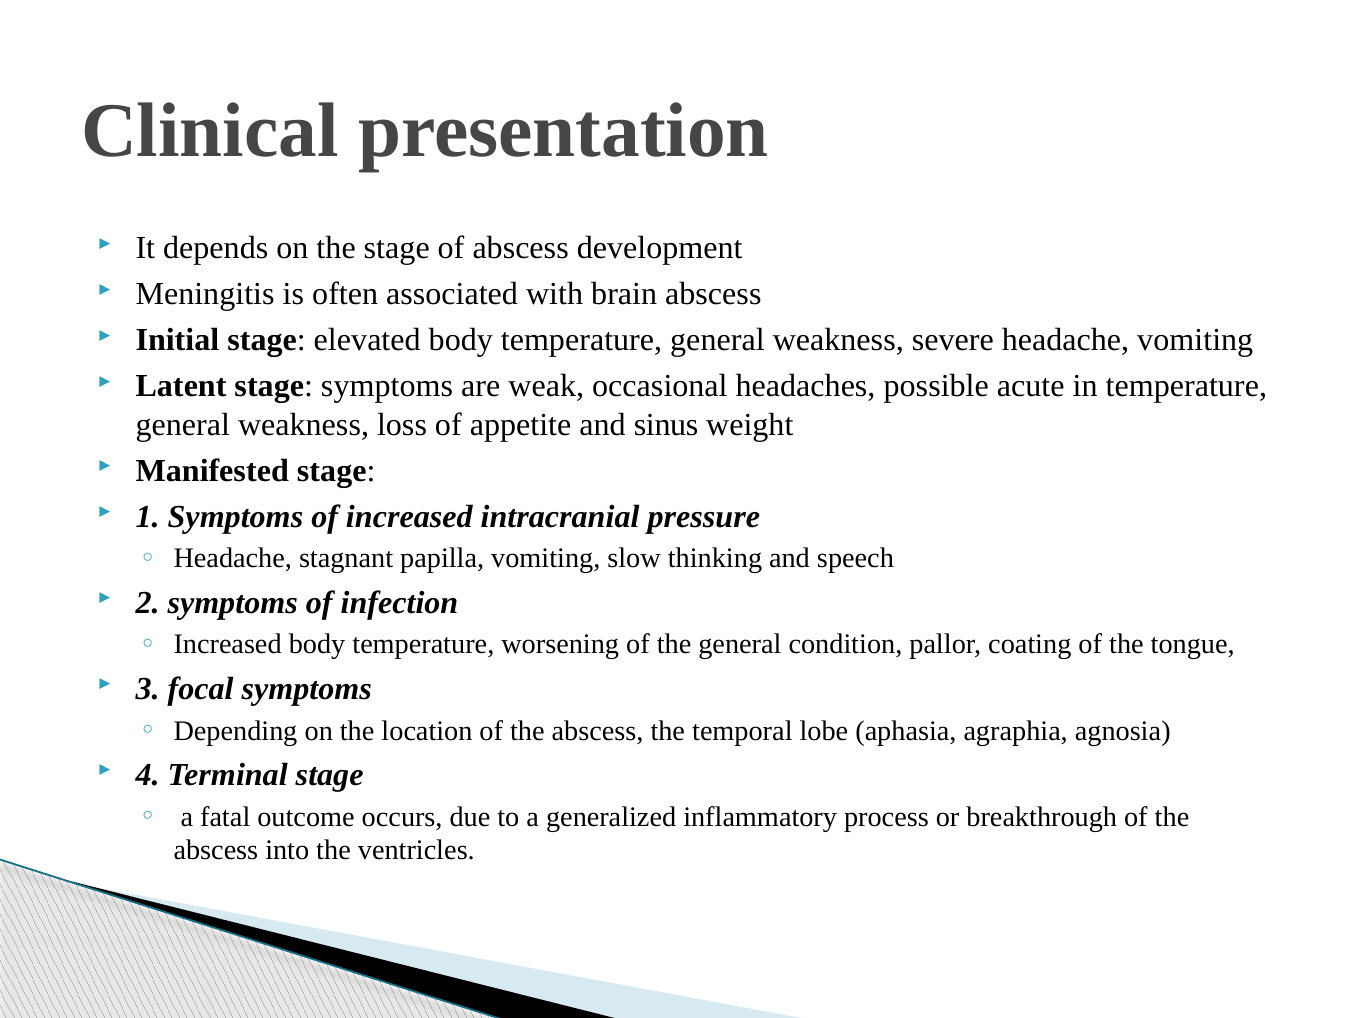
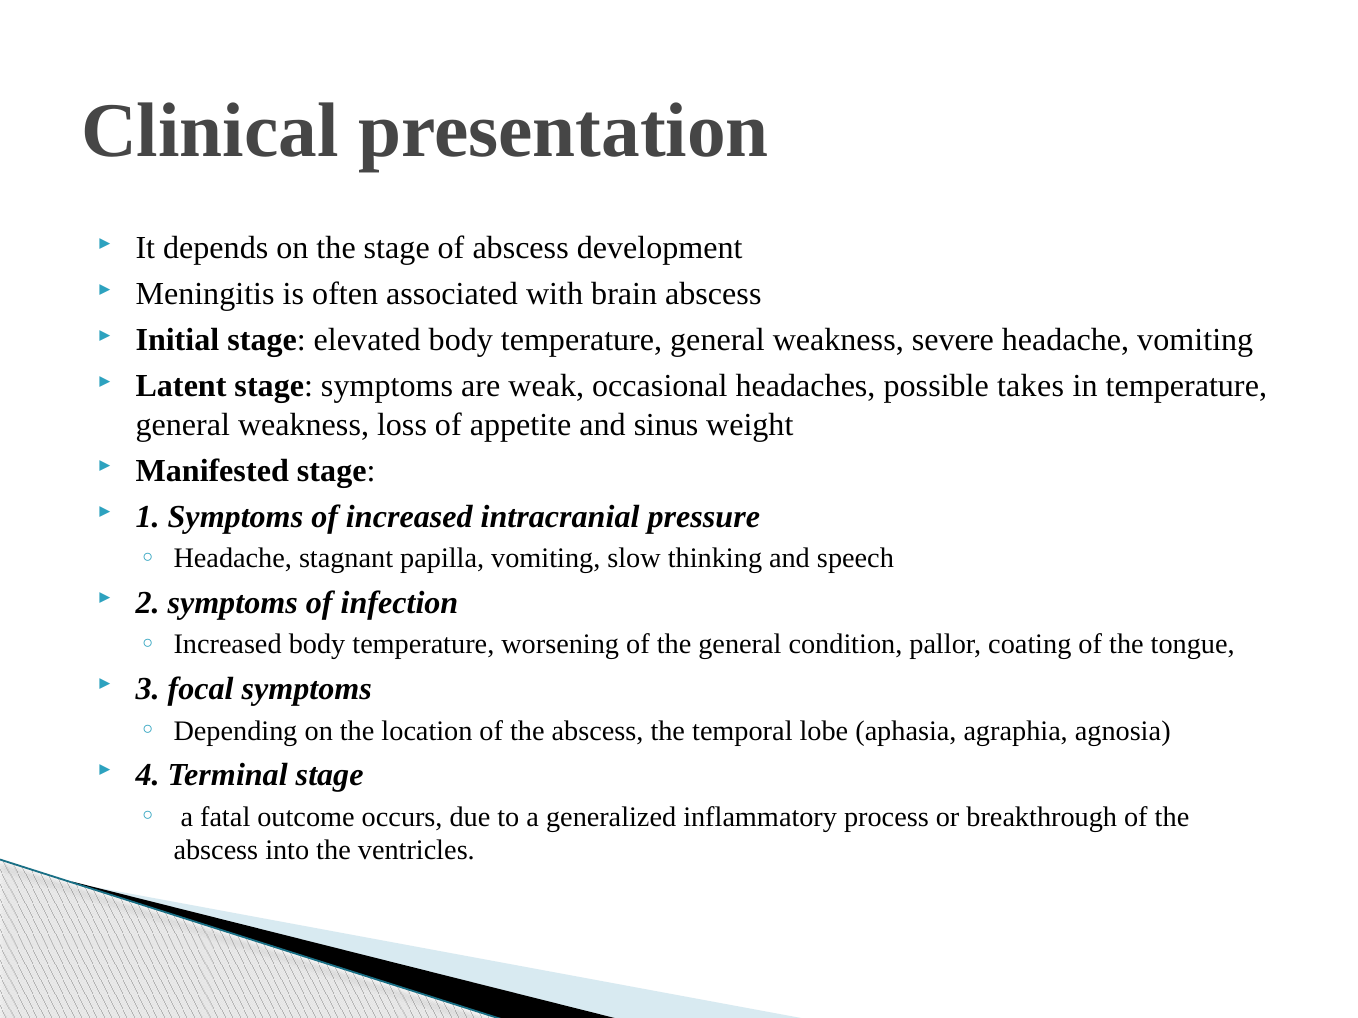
acute: acute -> takes
